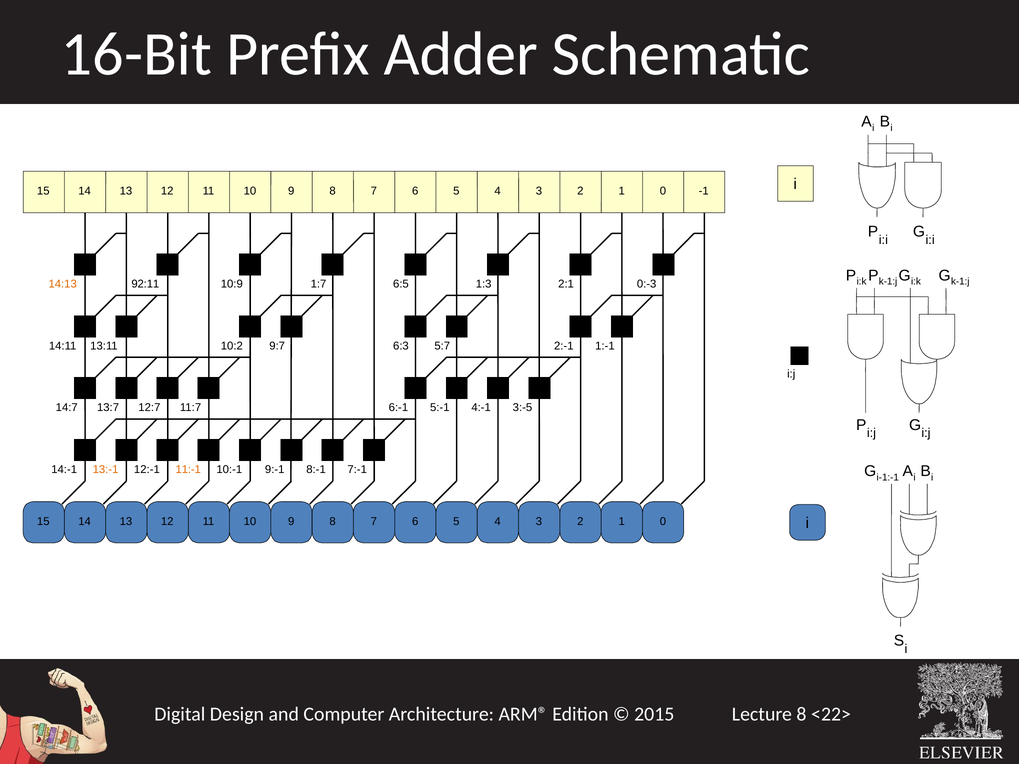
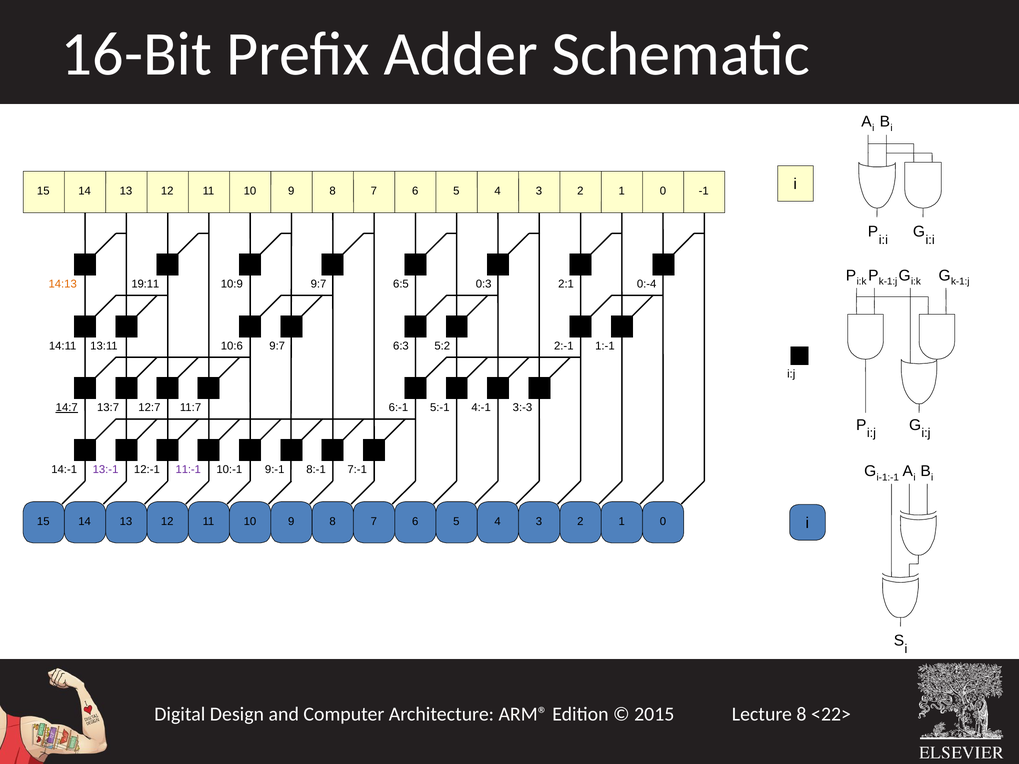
92:11: 92:11 -> 19:11
1:7 at (319, 284): 1:7 -> 9:7
1:3: 1:3 -> 0:3
0:-3: 0:-3 -> 0:-4
10:2: 10:2 -> 10:6
5:7: 5:7 -> 5:2
14:7 underline: none -> present
3:-5: 3:-5 -> 3:-3
13:-1 colour: orange -> purple
11:-1 colour: orange -> purple
